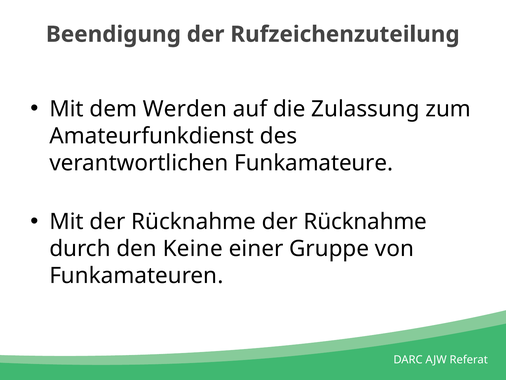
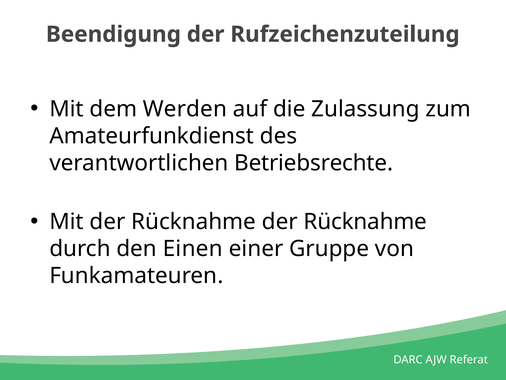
Funkamateure: Funkamateure -> Betriebsrechte
Keine: Keine -> Einen
